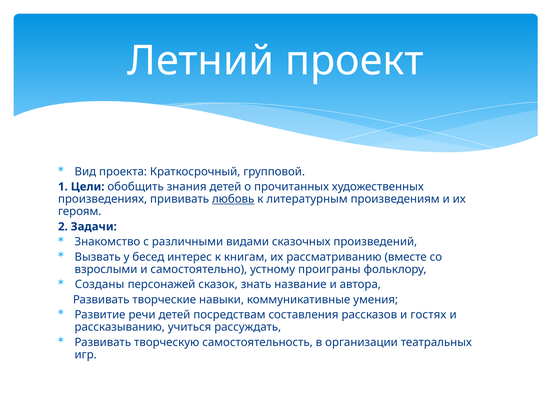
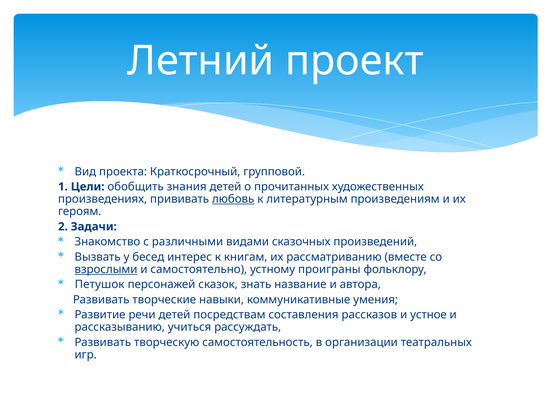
взрослыми underline: none -> present
Созданы: Созданы -> Петушок
гостях: гостях -> устное
